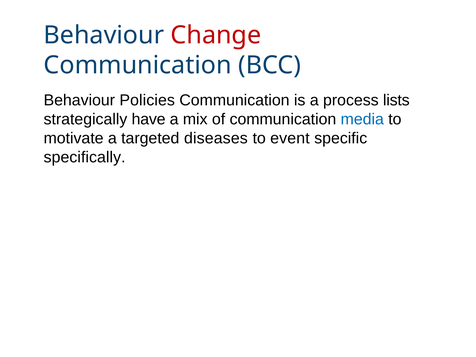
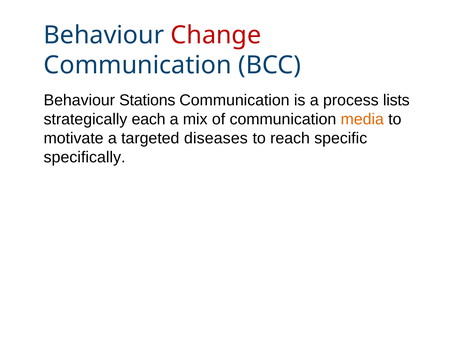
Policies: Policies -> Stations
have: have -> each
media colour: blue -> orange
event: event -> reach
